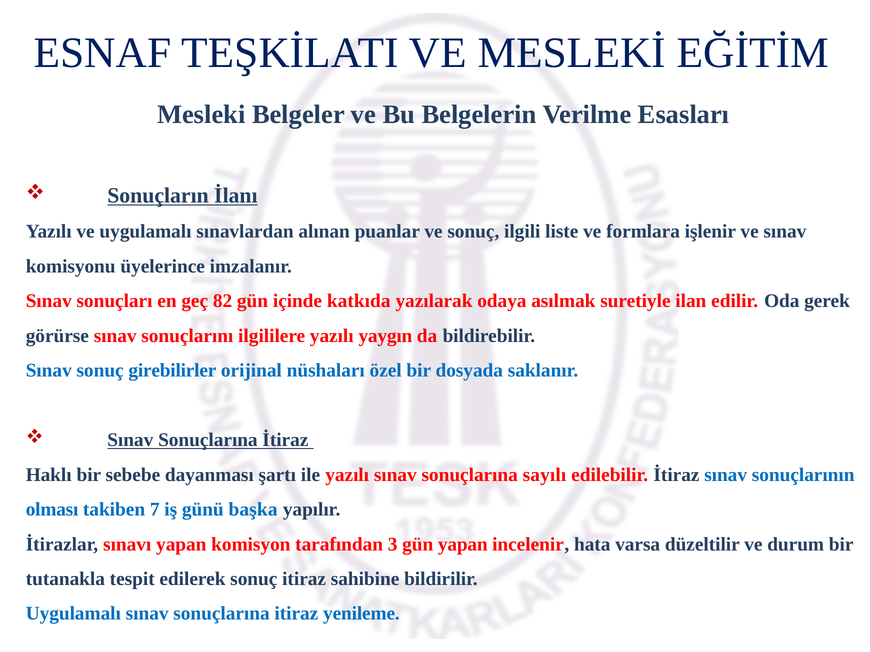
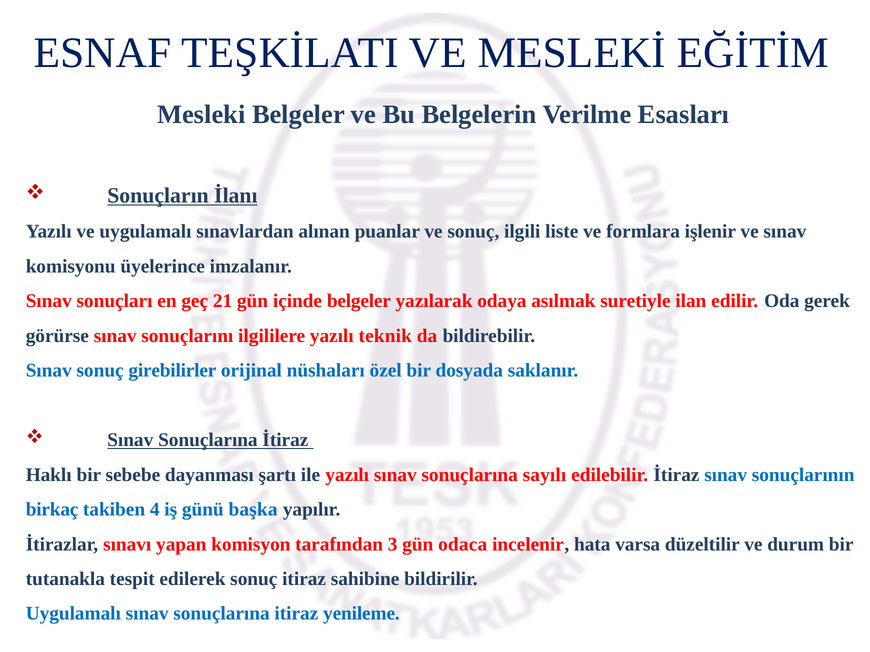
82: 82 -> 21
içinde katkıda: katkıda -> belgeler
yaygın: yaygın -> teknik
olması: olması -> birkaç
7: 7 -> 4
gün yapan: yapan -> odaca
